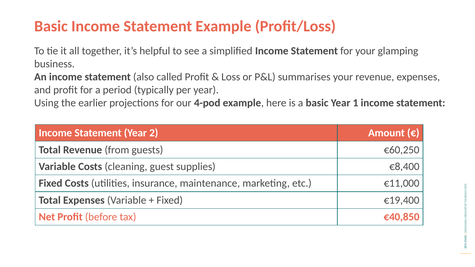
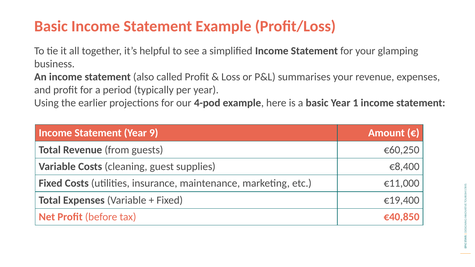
2: 2 -> 9
